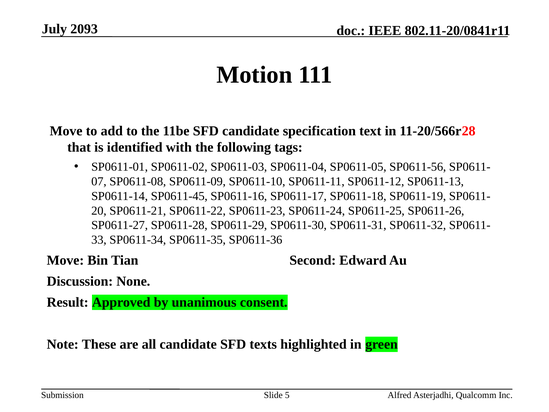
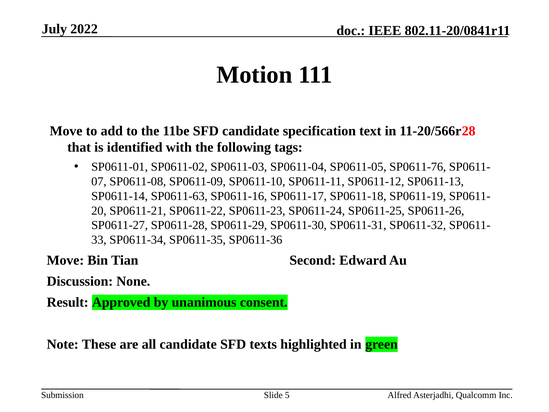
2093: 2093 -> 2022
SP0611-56: SP0611-56 -> SP0611-76
SP0611-45: SP0611-45 -> SP0611-63
